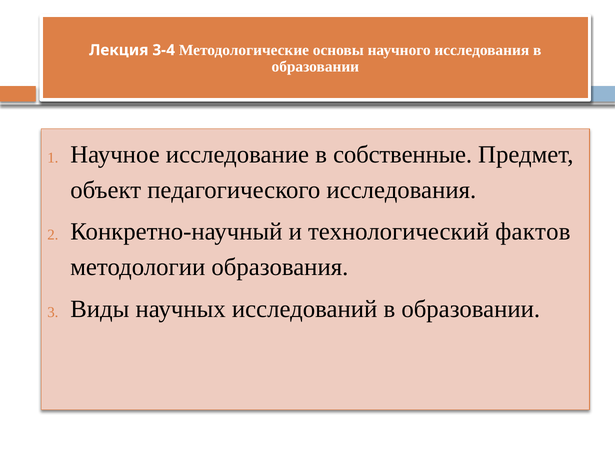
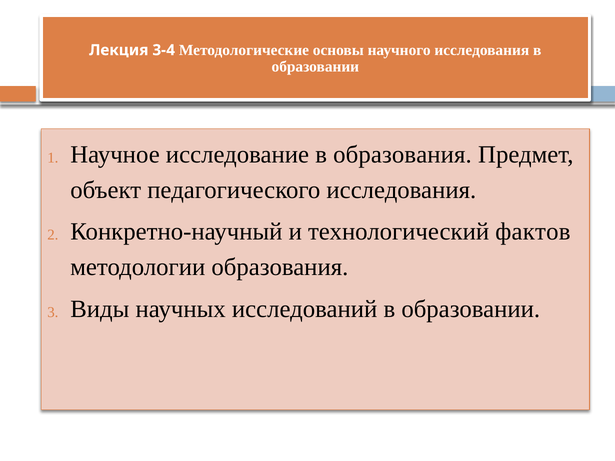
в собственные: собственные -> образования
